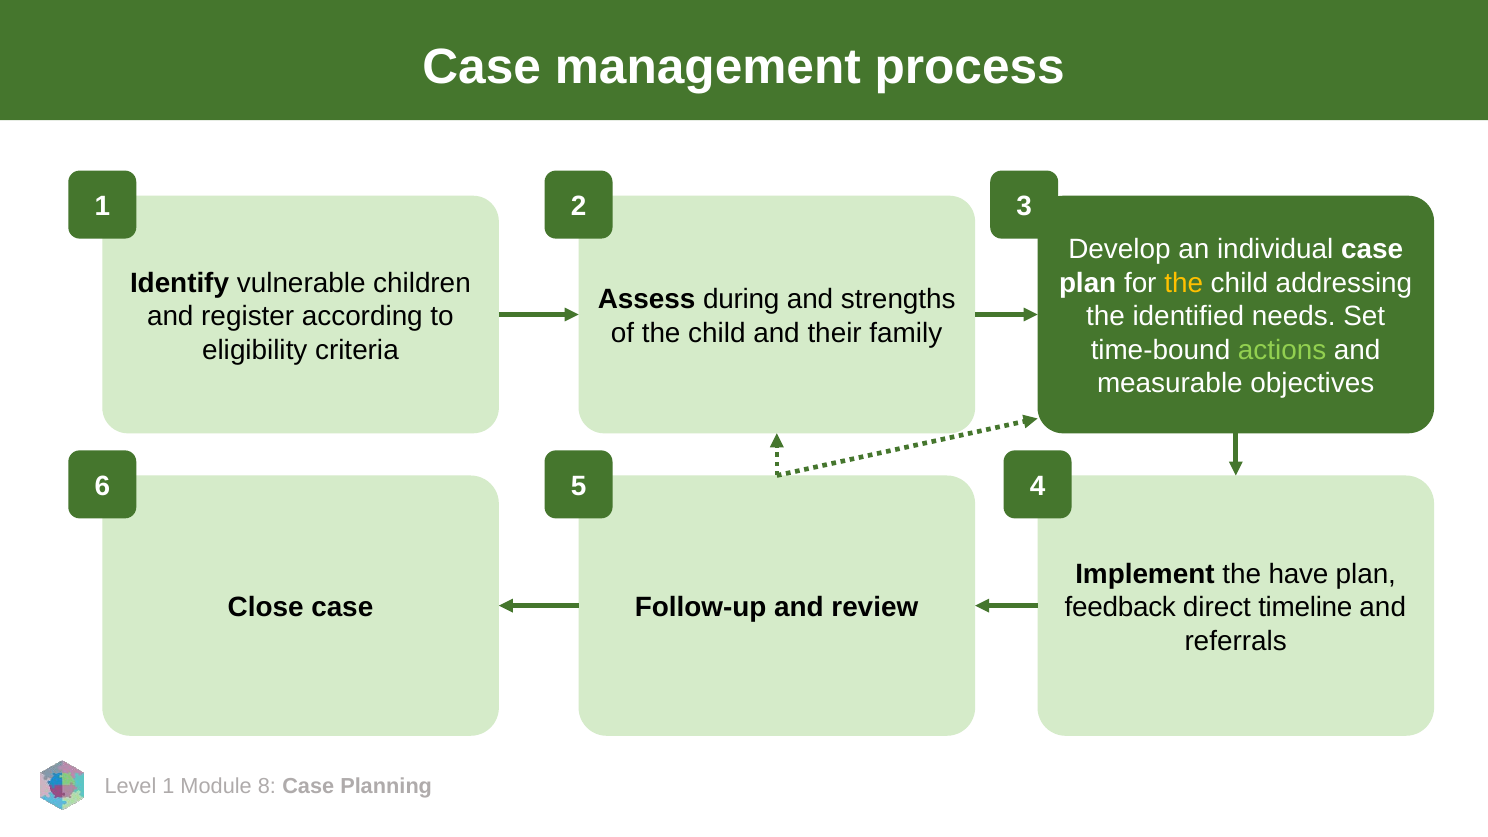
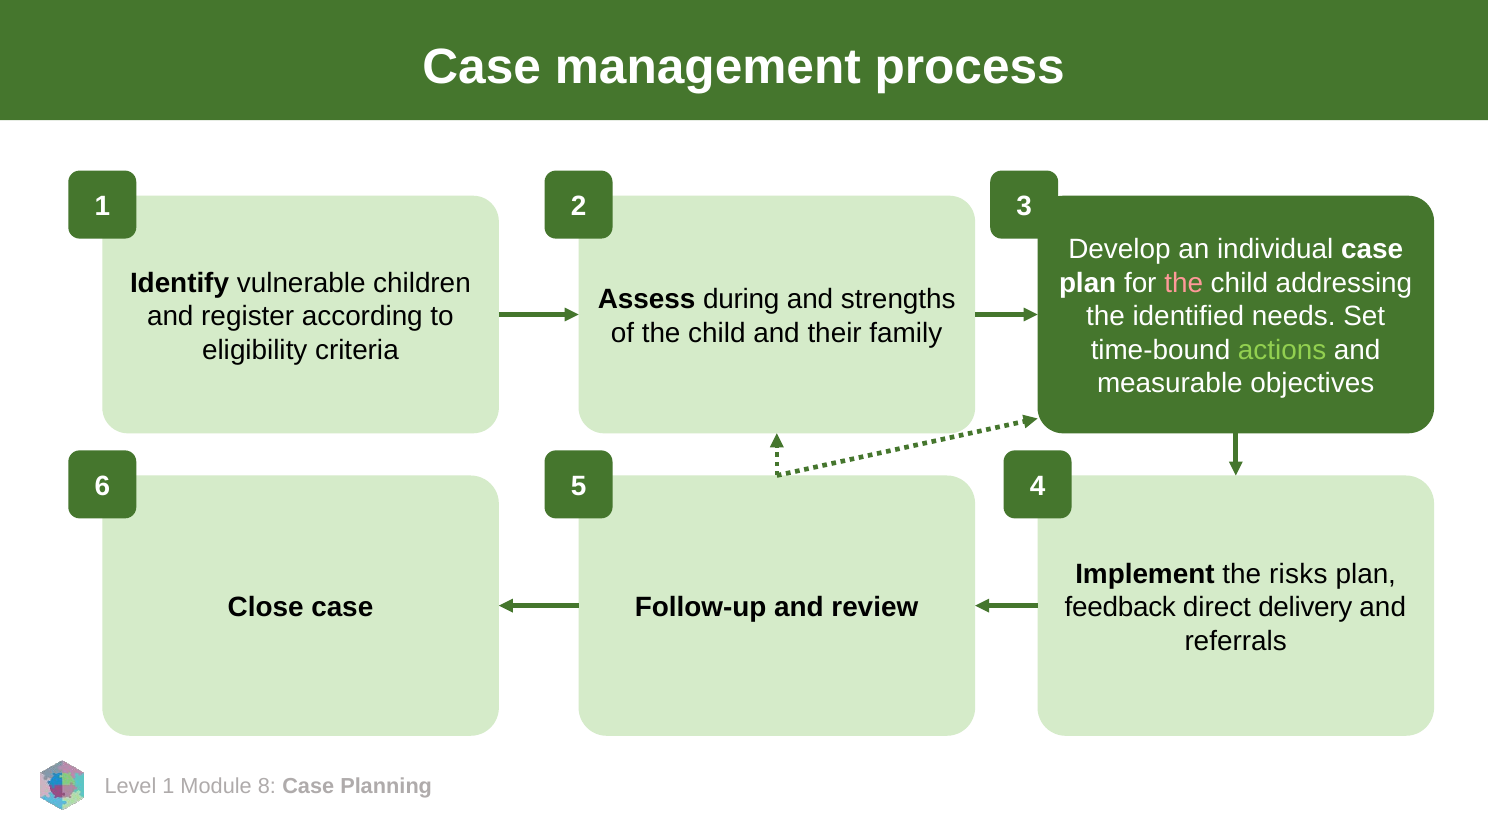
the at (1184, 283) colour: yellow -> pink
have: have -> risks
timeline: timeline -> delivery
